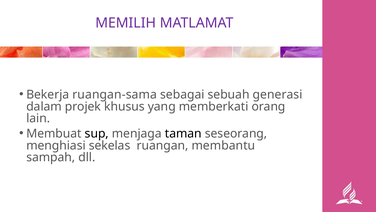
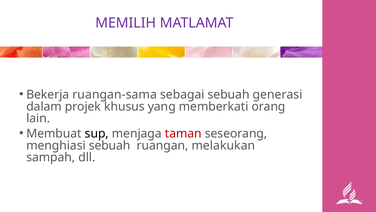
taman colour: black -> red
menghiasi sekelas: sekelas -> sebuah
membantu: membantu -> melakukan
